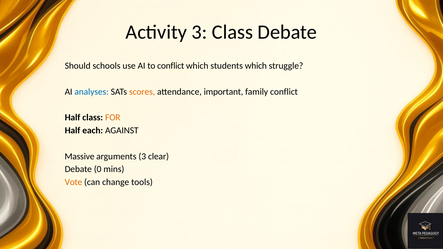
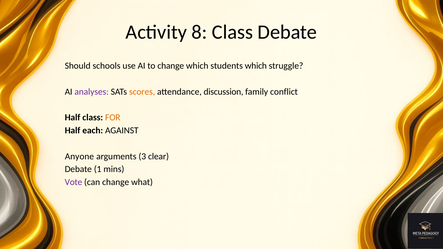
Activity 3: 3 -> 8
to conflict: conflict -> change
analyses colour: blue -> purple
important: important -> discussion
Massive: Massive -> Anyone
0: 0 -> 1
Vote colour: orange -> purple
tools: tools -> what
